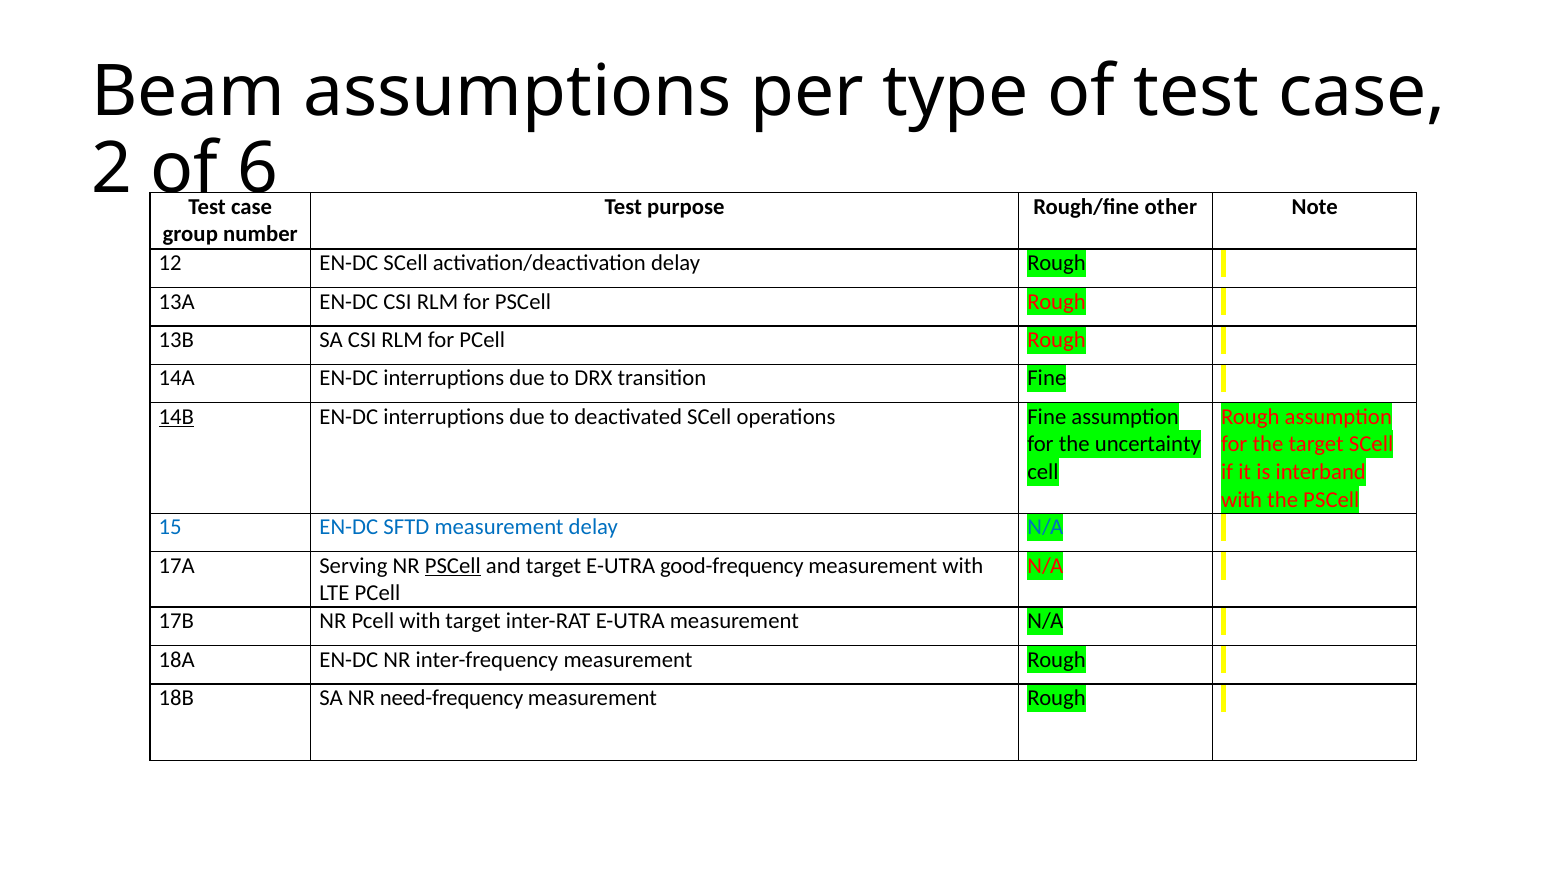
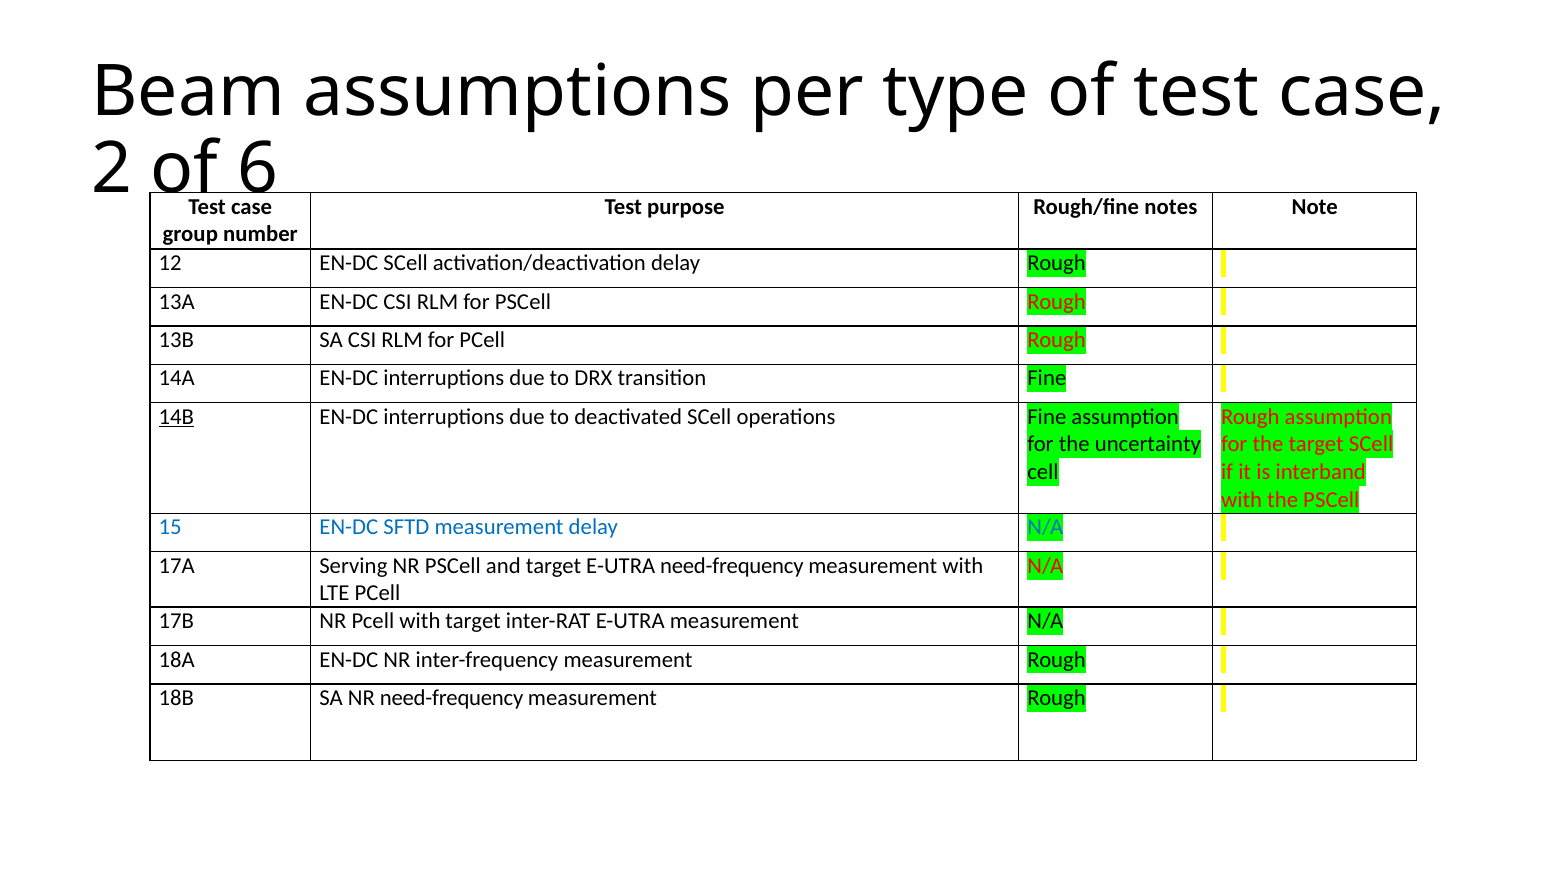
other: other -> notes
PSCell at (453, 566) underline: present -> none
E-UTRA good-frequency: good-frequency -> need-frequency
